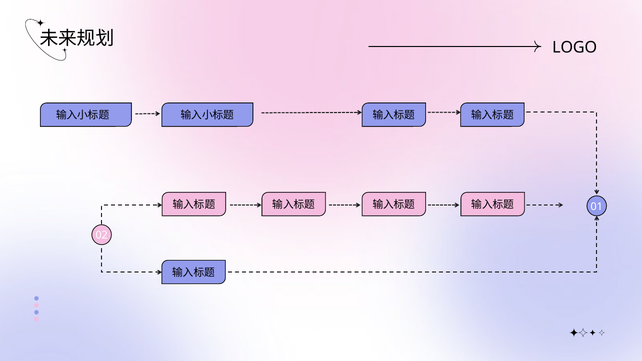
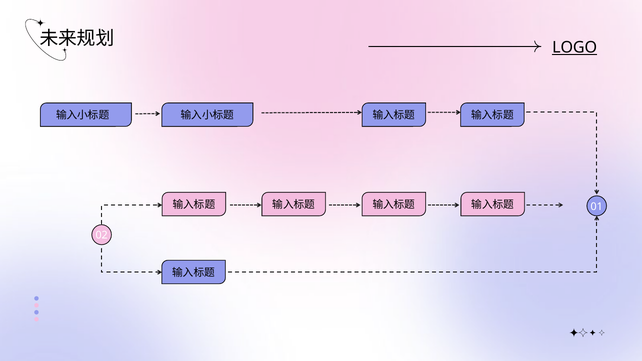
LOGO underline: none -> present
